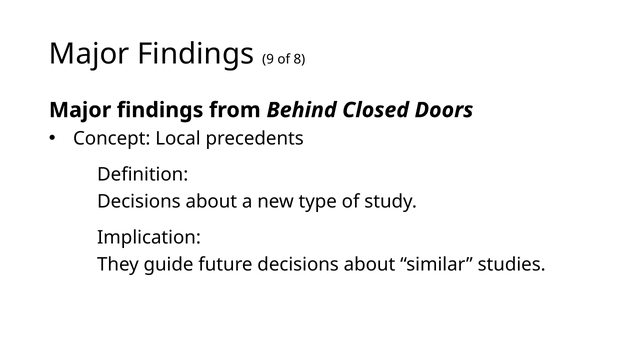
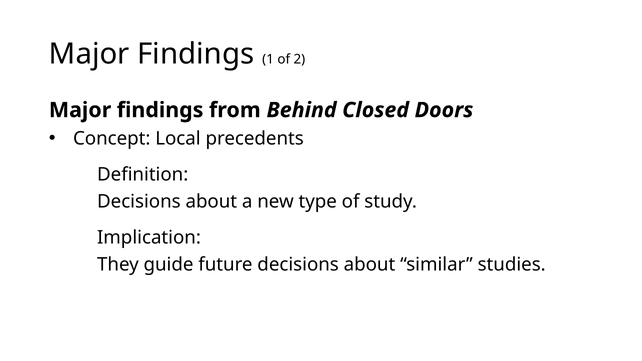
9: 9 -> 1
8: 8 -> 2
